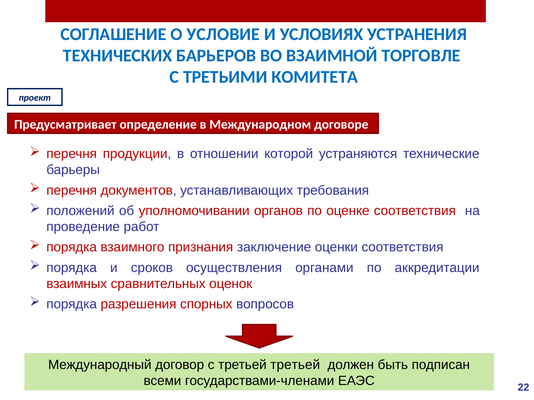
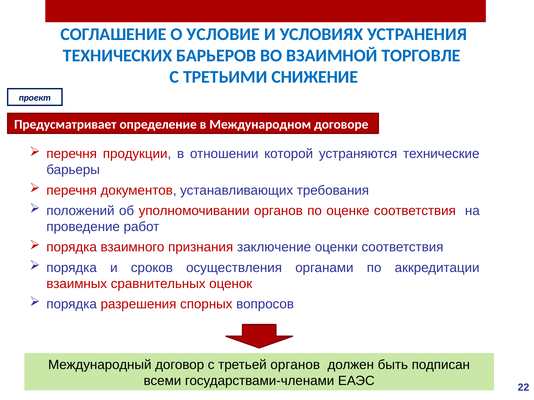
КОМИТЕТА: КОМИТЕТА -> СНИЖЕНИЕ
третьей третьей: третьей -> органов
